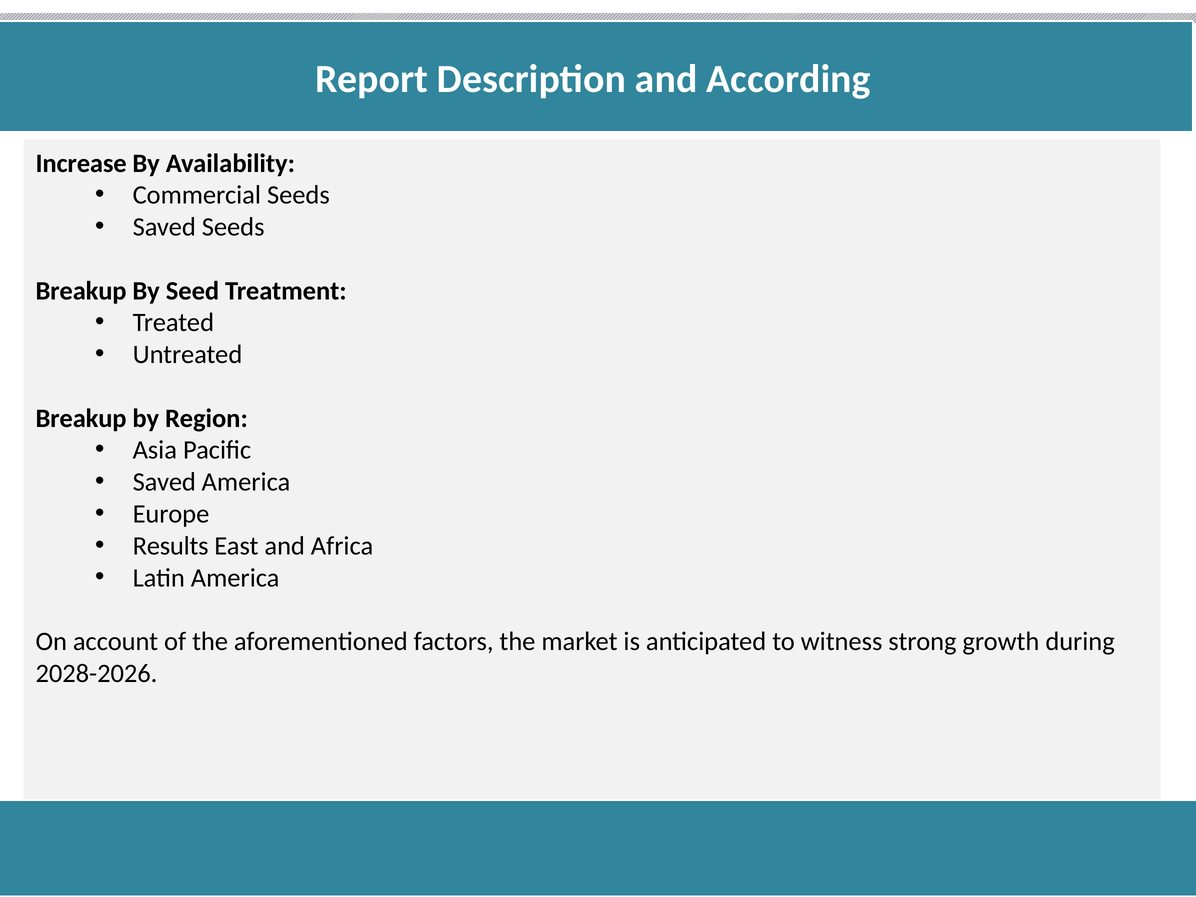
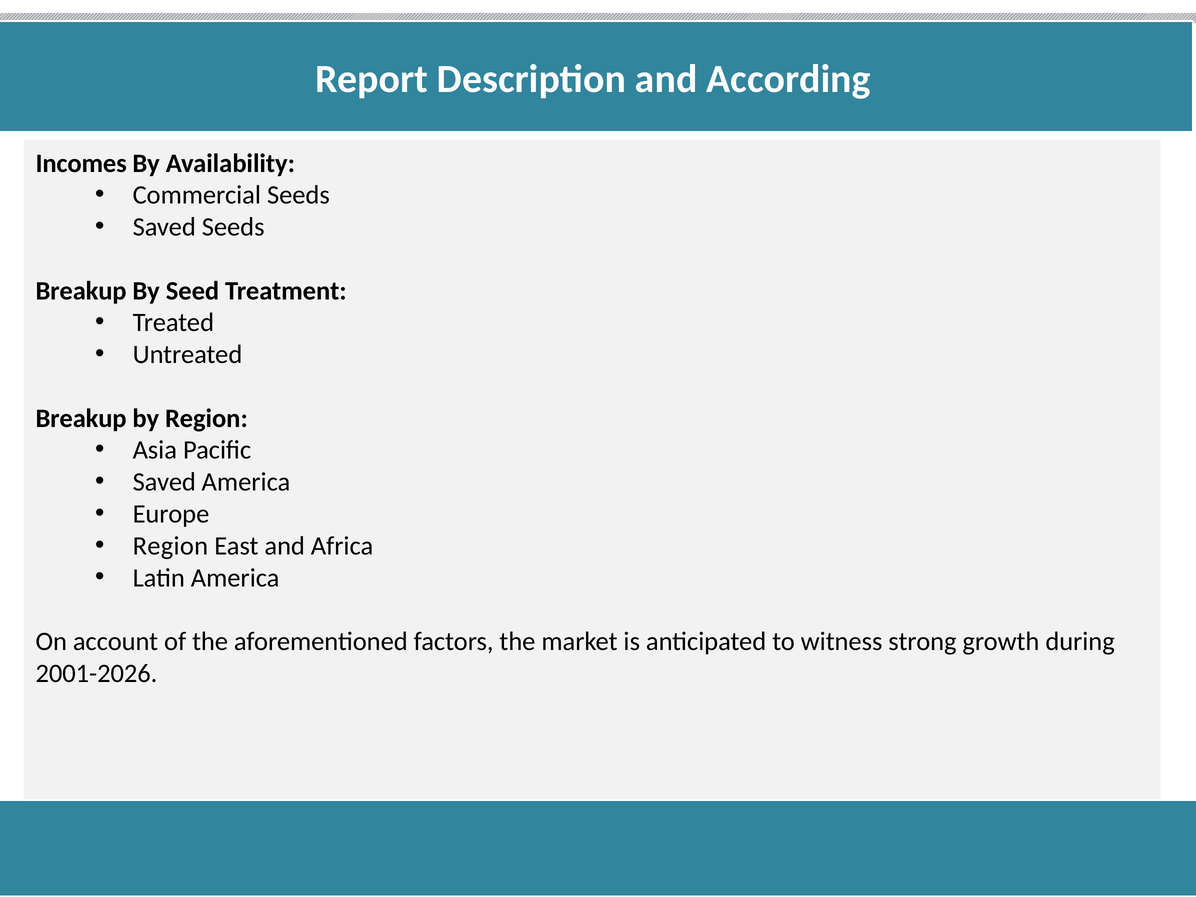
Increase: Increase -> Incomes
Results at (171, 546): Results -> Region
2028-2026: 2028-2026 -> 2001-2026
